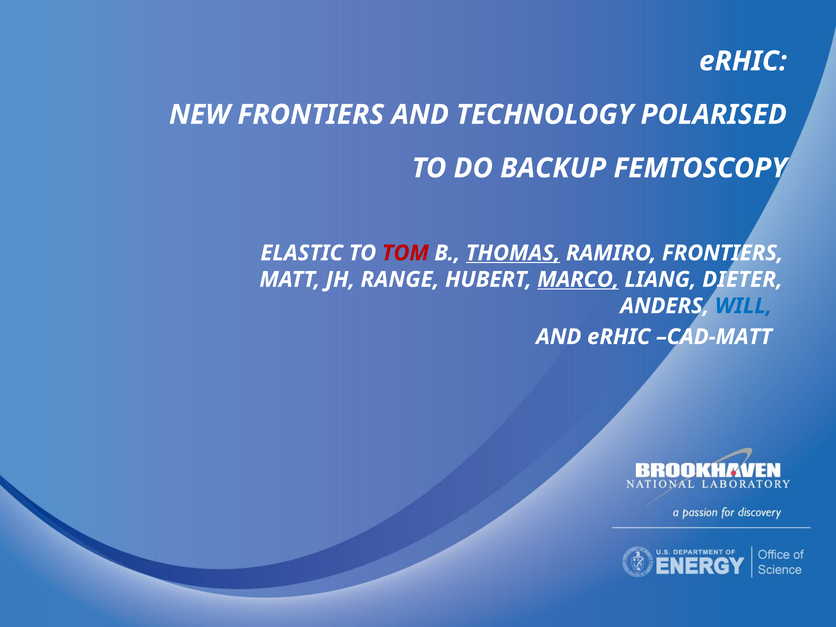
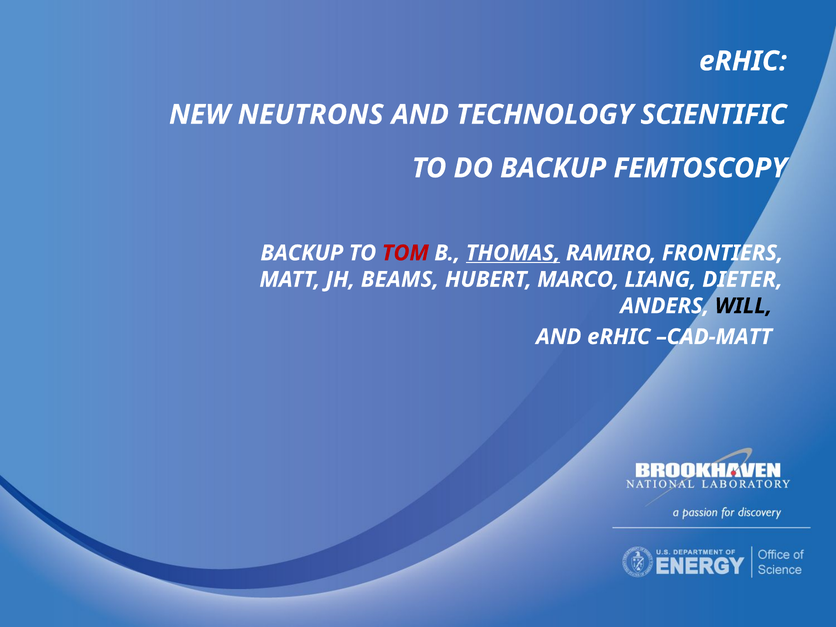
NEW FRONTIERS: FRONTIERS -> NEUTRONS
POLARISED: POLARISED -> SCIENTIFIC
ELASTIC at (302, 253): ELASTIC -> BACKUP
RANGE: RANGE -> BEAMS
MARCO underline: present -> none
WILL colour: blue -> black
